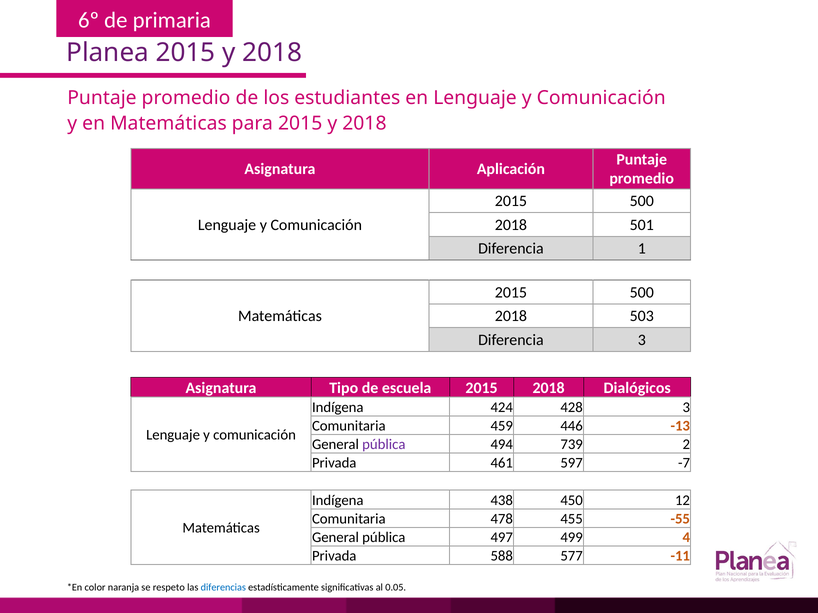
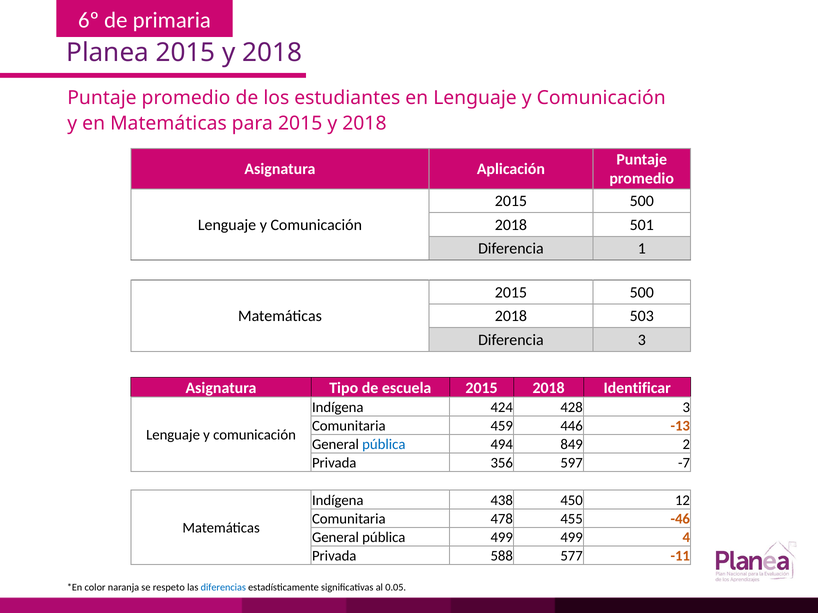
Dialógicos: Dialógicos -> Identificar
pública at (384, 445) colour: purple -> blue
739: 739 -> 849
461: 461 -> 356
-55: -55 -> -46
pública 497: 497 -> 499
